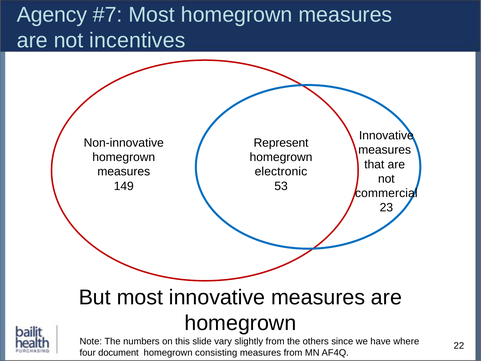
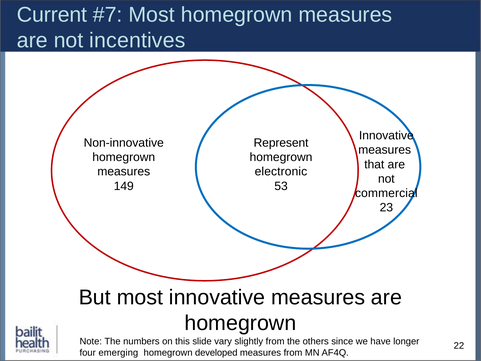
Agency: Agency -> Current
where: where -> longer
document: document -> emerging
consisting: consisting -> developed
